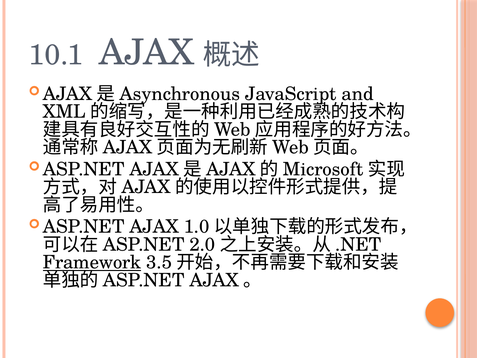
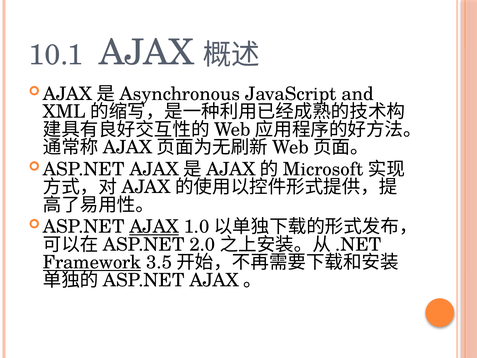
AJAX at (154, 227) underline: none -> present
